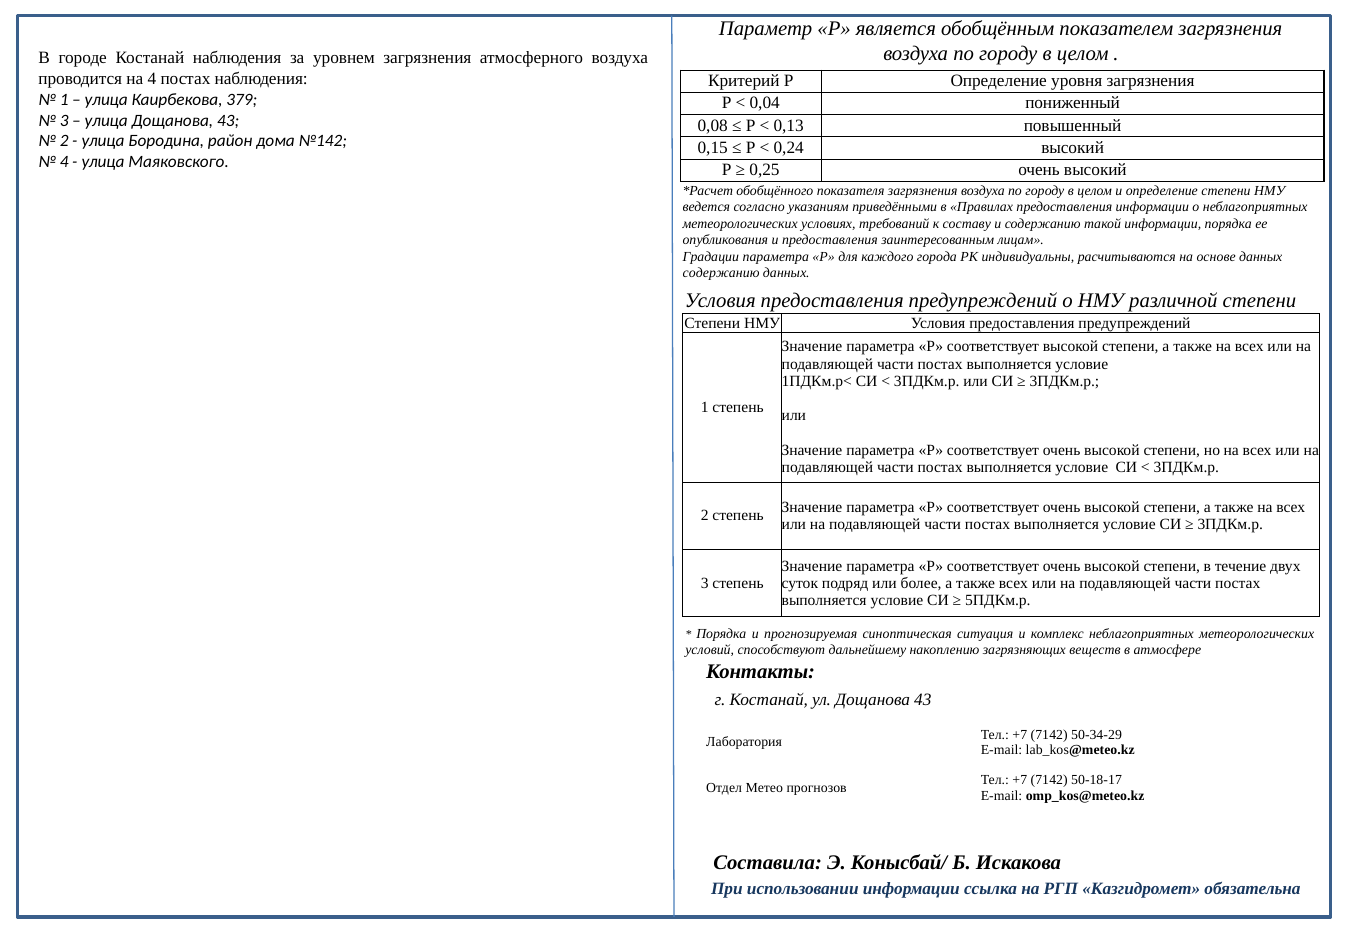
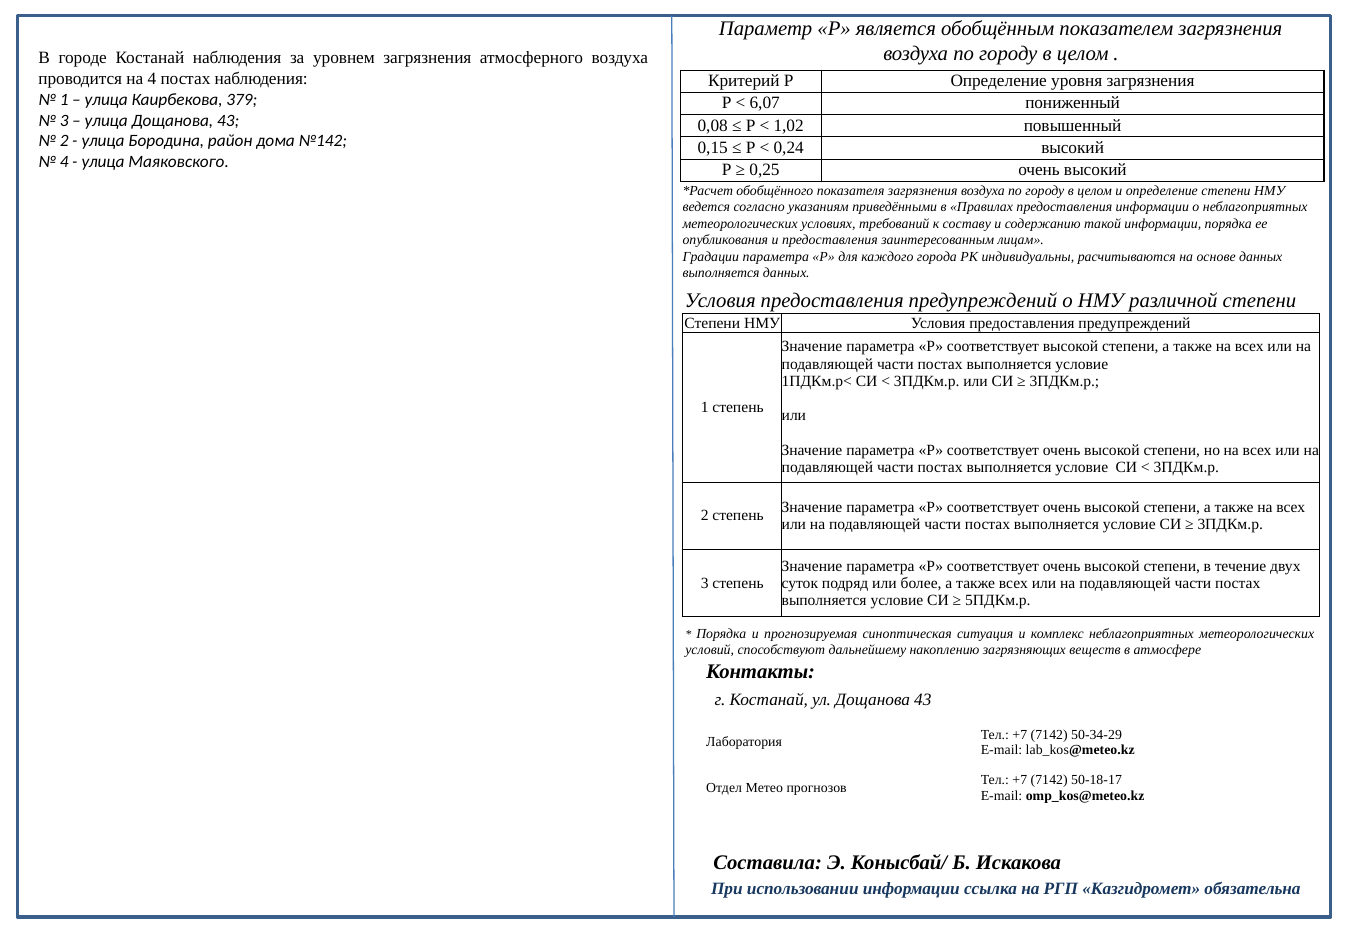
0,04: 0,04 -> 6,07
0,13: 0,13 -> 1,02
содержанию at (721, 273): содержанию -> выполняется
